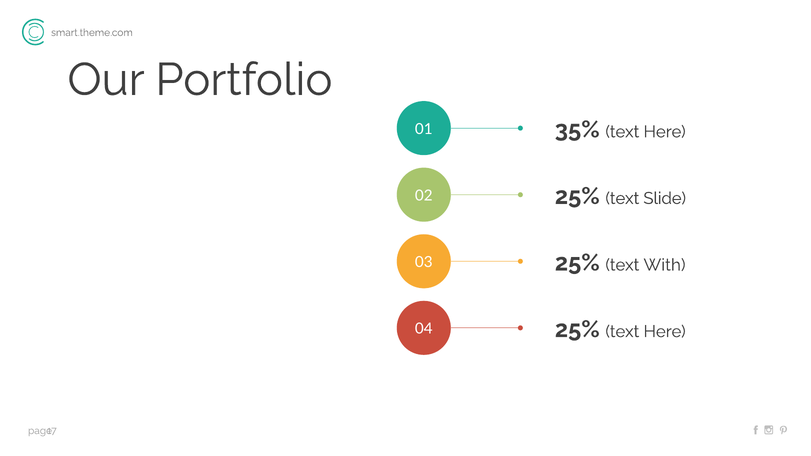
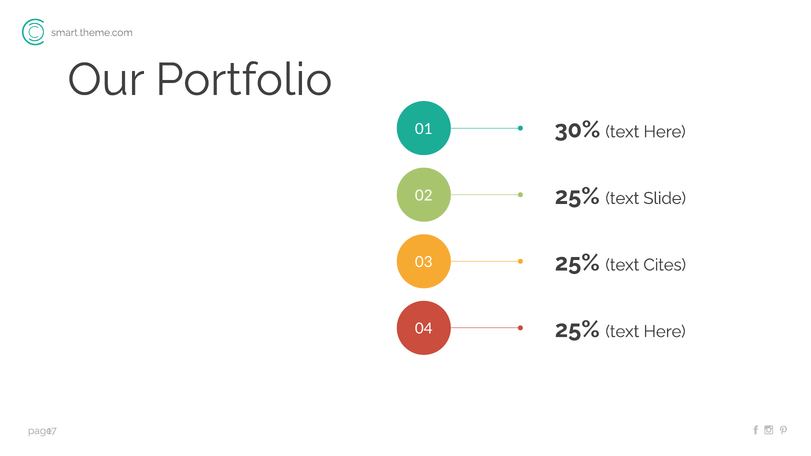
35%: 35% -> 30%
With: With -> Cites
